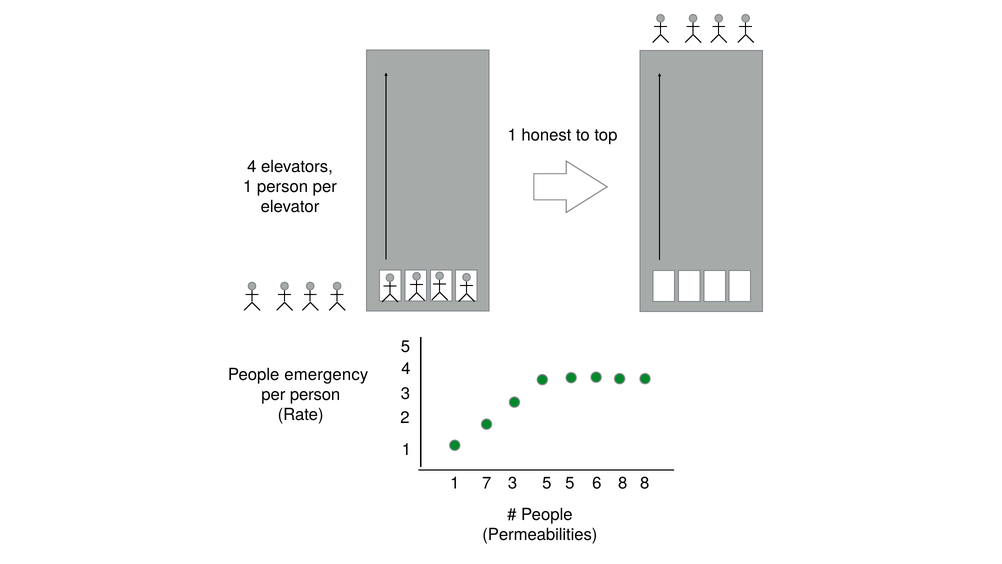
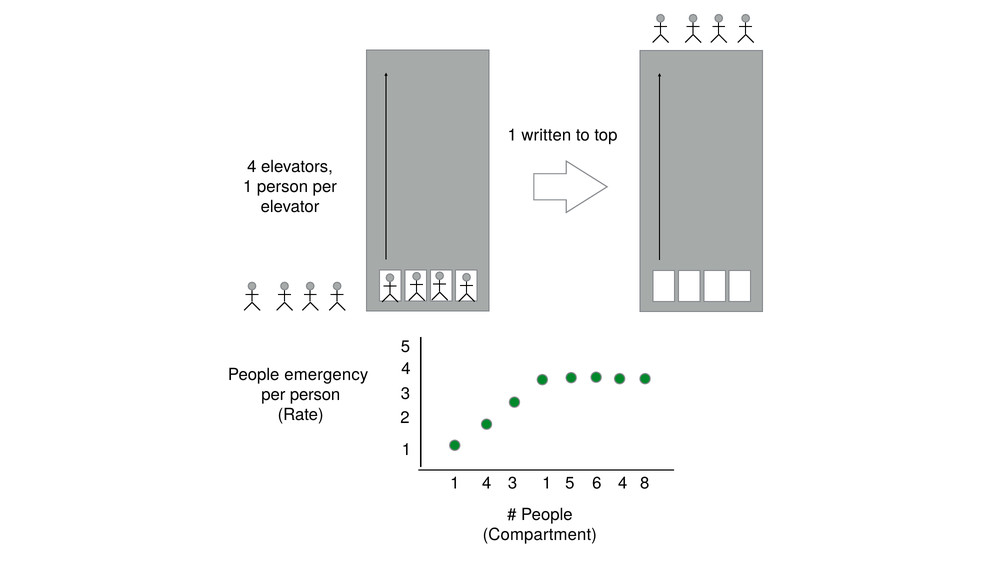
honest: honest -> written
1 7: 7 -> 4
3 5: 5 -> 1
6 8: 8 -> 4
Permeabilities: Permeabilities -> Compartment
